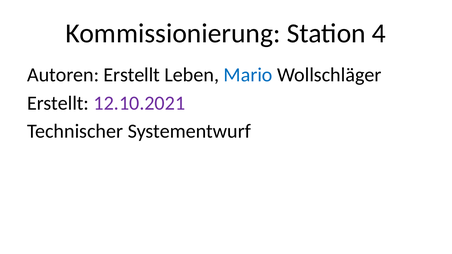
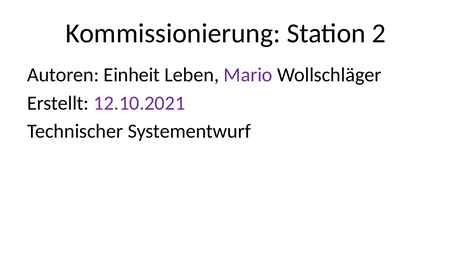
4: 4 -> 2
Autoren Erstellt: Erstellt -> Einheit
Mario colour: blue -> purple
